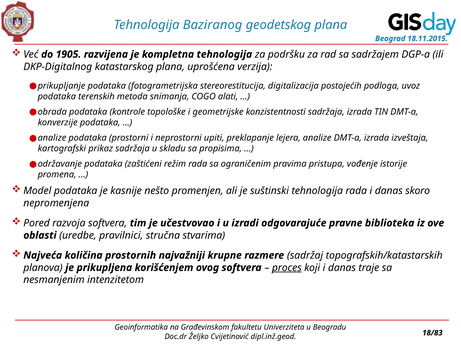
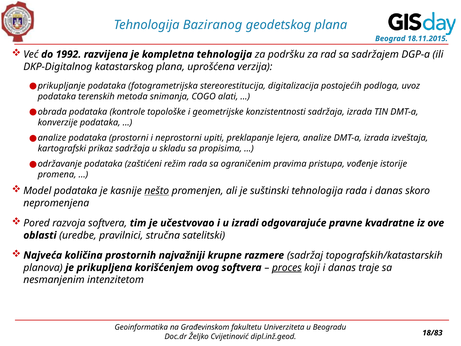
1905: 1905 -> 1992
nešto underline: none -> present
biblioteka: biblioteka -> kvadratne
stvarima: stvarima -> satelitski
